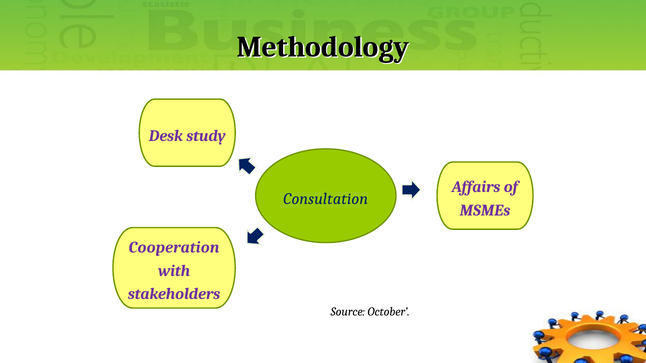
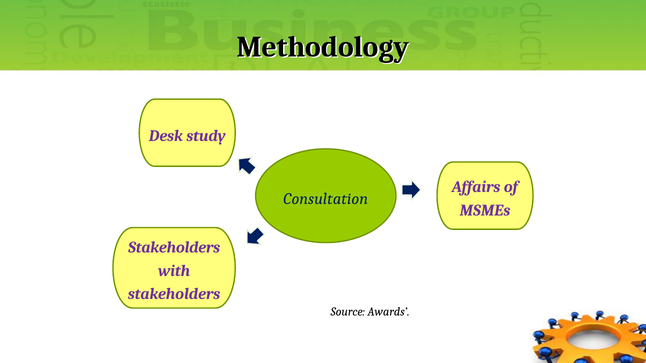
Cooperation at (174, 248): Cooperation -> Stakeholders
October: October -> Awards
